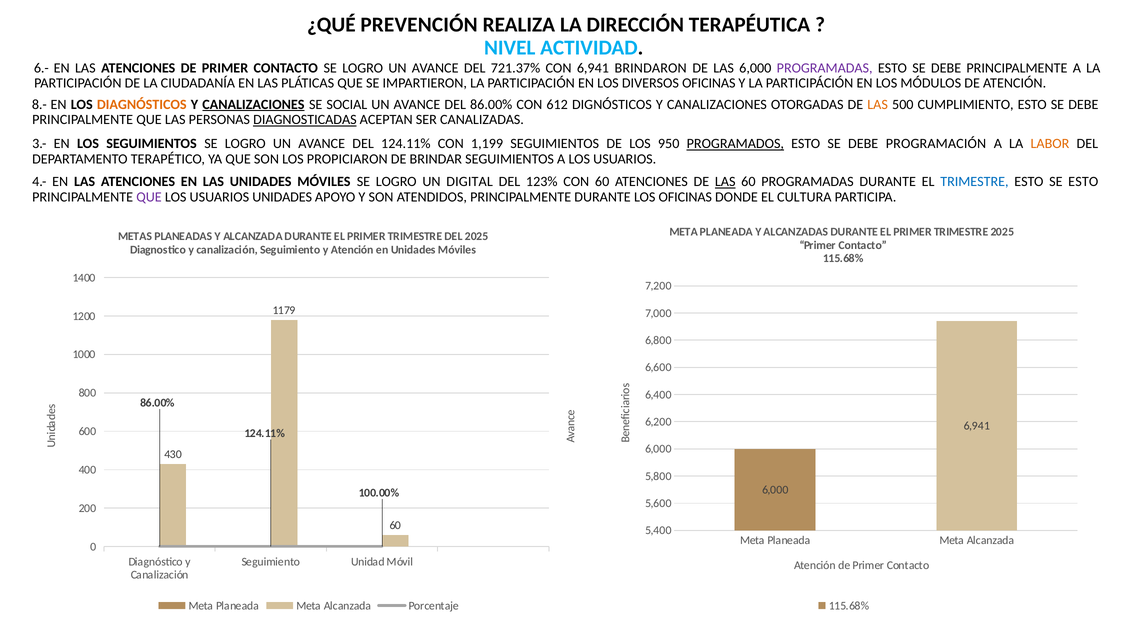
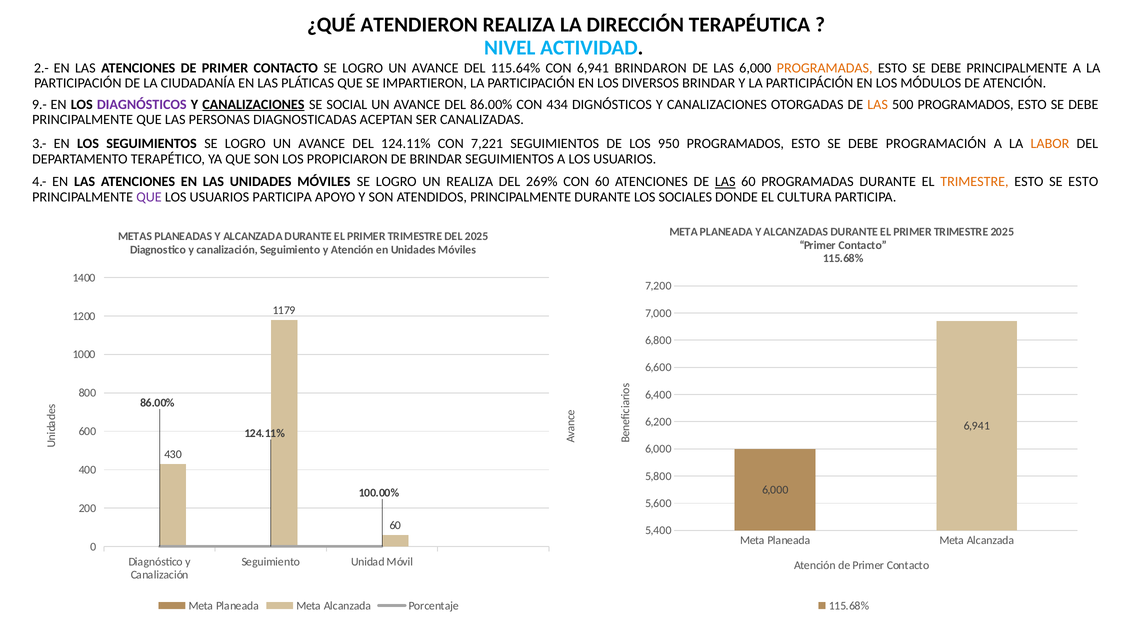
PREVENCIÓN: PREVENCIÓN -> ATENDIERON
6.-: 6.- -> 2.-
721.37%: 721.37% -> 115.64%
PROGRAMADAS at (825, 68) colour: purple -> orange
DIVERSOS OFICINAS: OFICINAS -> BRINDAR
8.-: 8.- -> 9.-
DIAGNÓSTICOS colour: orange -> purple
612: 612 -> 434
500 CUMPLIMIENTO: CUMPLIMIENTO -> PROGRAMADOS
DIAGNOSTICADAS underline: present -> none
1,199: 1,199 -> 7,221
PROGRAMADOS at (735, 144) underline: present -> none
UN DIGITAL: DIGITAL -> REALIZA
123%: 123% -> 269%
TRIMESTRE at (974, 182) colour: blue -> orange
USUARIOS UNIDADES: UNIDADES -> PARTICIPA
LOS OFICINAS: OFICINAS -> SOCIALES
